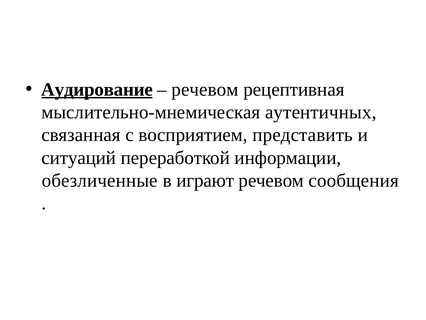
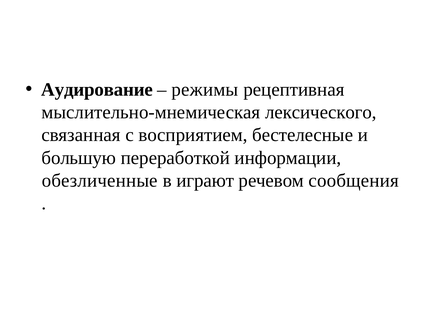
Аудирование underline: present -> none
речевом at (205, 89): речевом -> режимы
аутентичных: аутентичных -> лексического
представить: представить -> бестелесные
ситуаций: ситуаций -> большую
